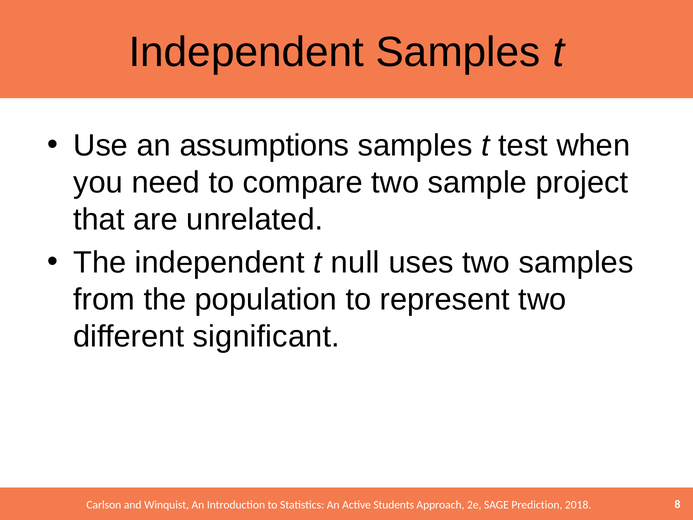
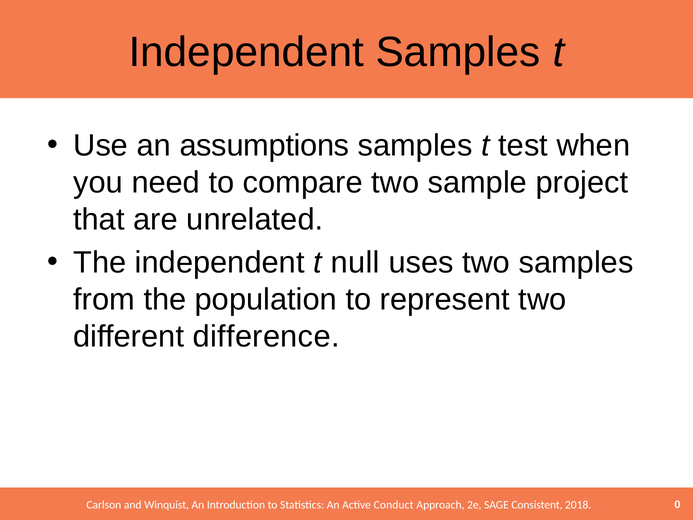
significant: significant -> difference
Students: Students -> Conduct
Prediction: Prediction -> Consistent
8: 8 -> 0
